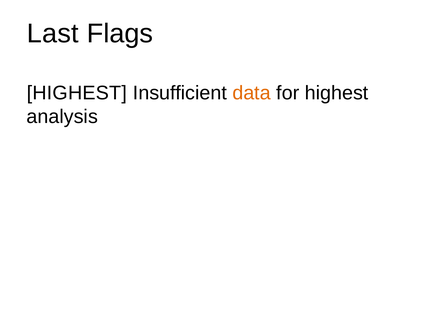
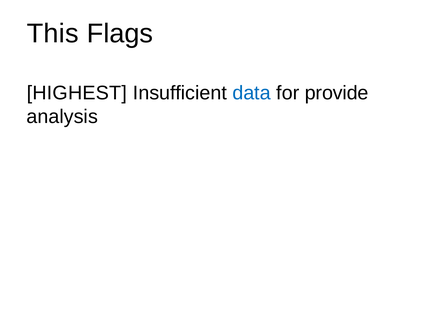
Last: Last -> This
data colour: orange -> blue
for highest: highest -> provide
